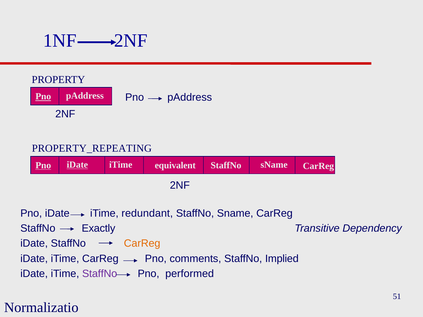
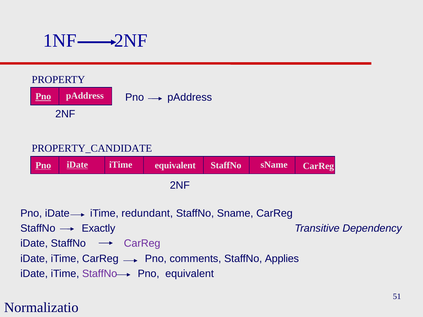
PROPERTY_REPEATING: PROPERTY_REPEATING -> PROPERTY_CANDIDATE
CarReg at (142, 244) colour: orange -> purple
Implied: Implied -> Applies
Pno performed: performed -> equivalent
